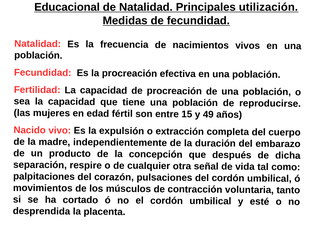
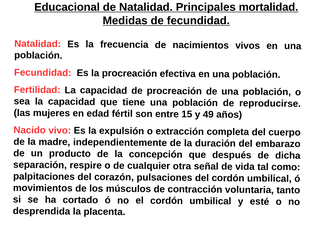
utilización: utilización -> mortalidad
